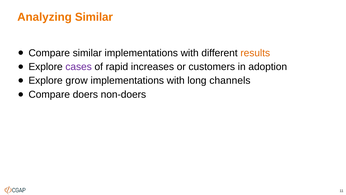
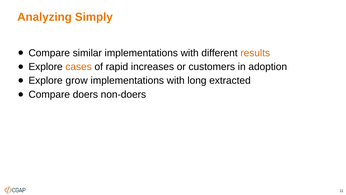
Analyzing Similar: Similar -> Simply
cases colour: purple -> orange
channels: channels -> extracted
